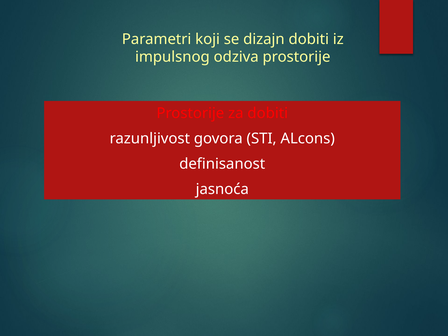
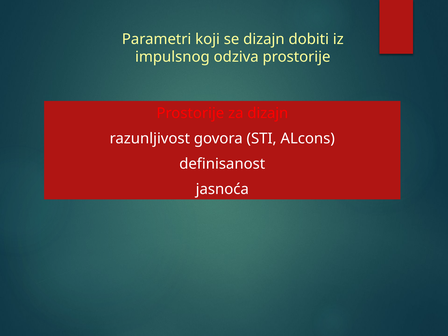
za dobiti: dobiti -> dizajn
